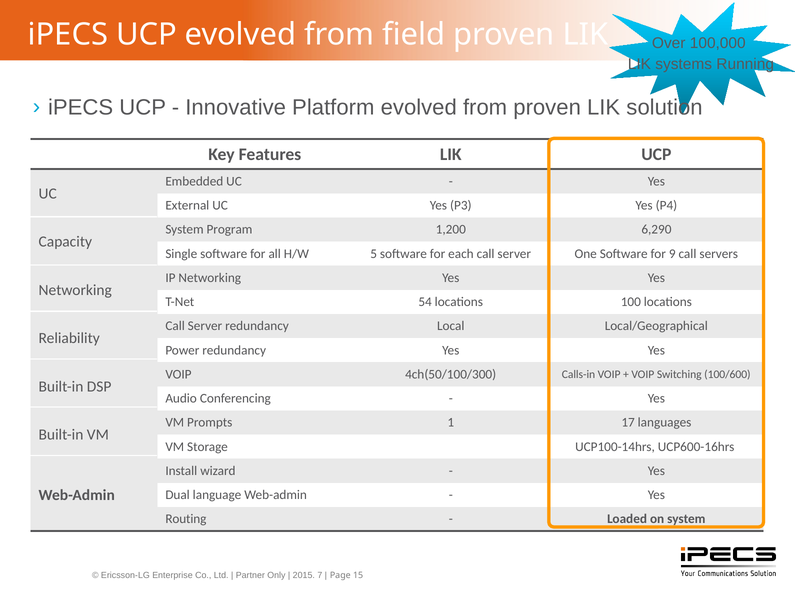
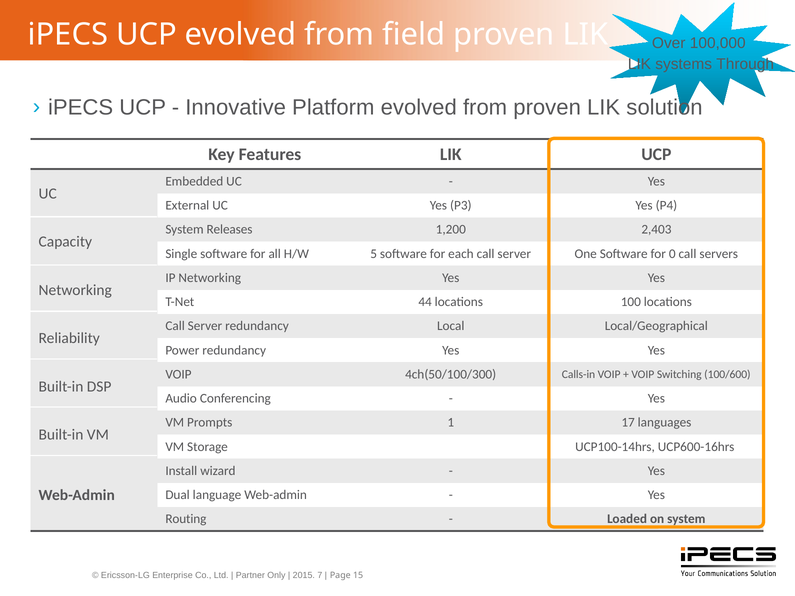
Running: Running -> Through
Program: Program -> Releases
6,290: 6,290 -> 2,403
9: 9 -> 0
54: 54 -> 44
